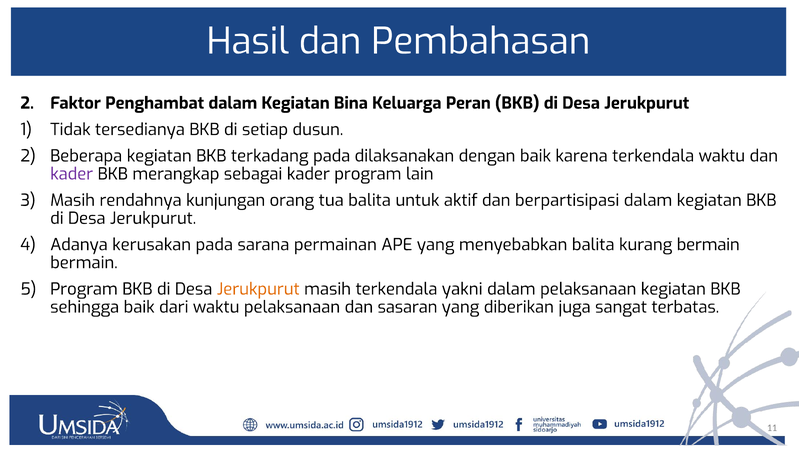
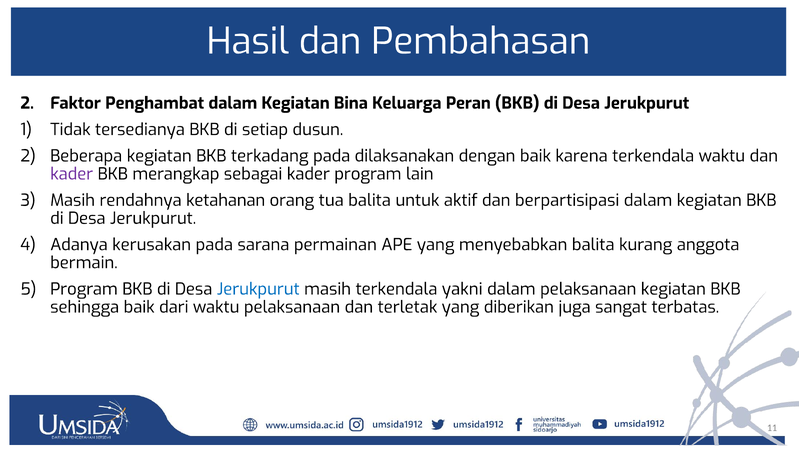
kunjungan: kunjungan -> ketahanan
kurang bermain: bermain -> anggota
Jerukpurut at (258, 289) colour: orange -> blue
sasaran: sasaran -> terletak
